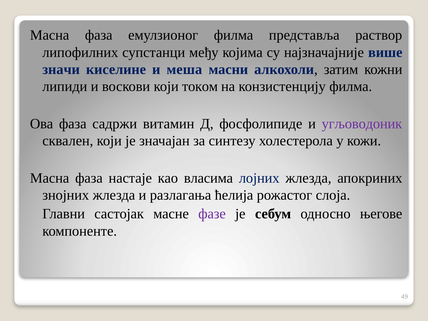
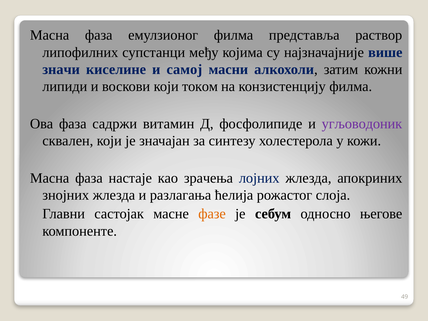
меша: меша -> самој
власима: власима -> зрачења
фазе colour: purple -> orange
